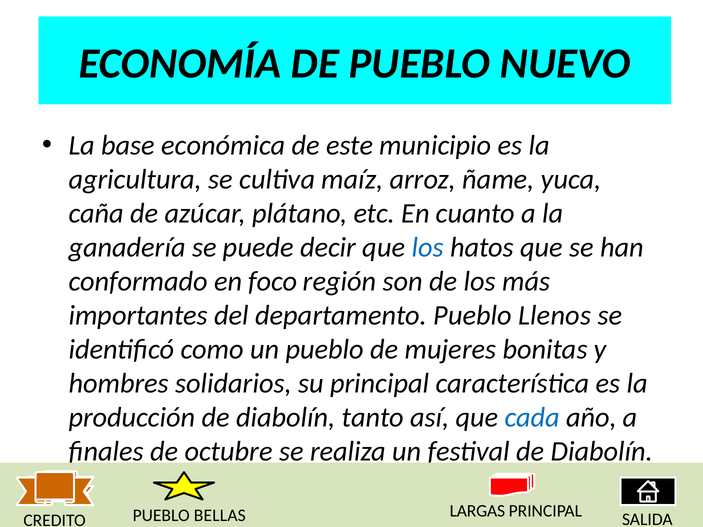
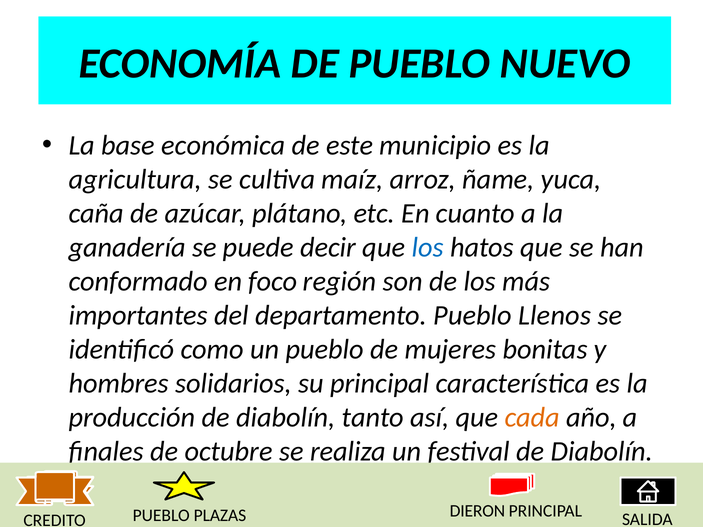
cada colour: blue -> orange
LARGAS: LARGAS -> DIERON
BELLAS: BELLAS -> PLAZAS
